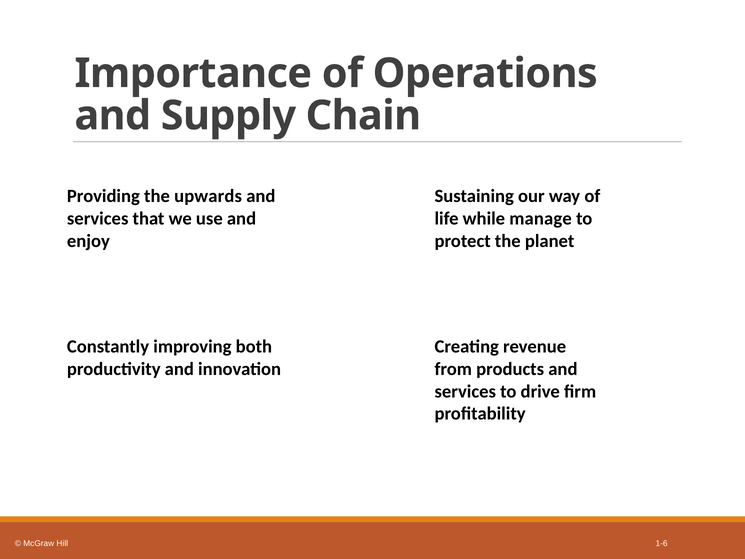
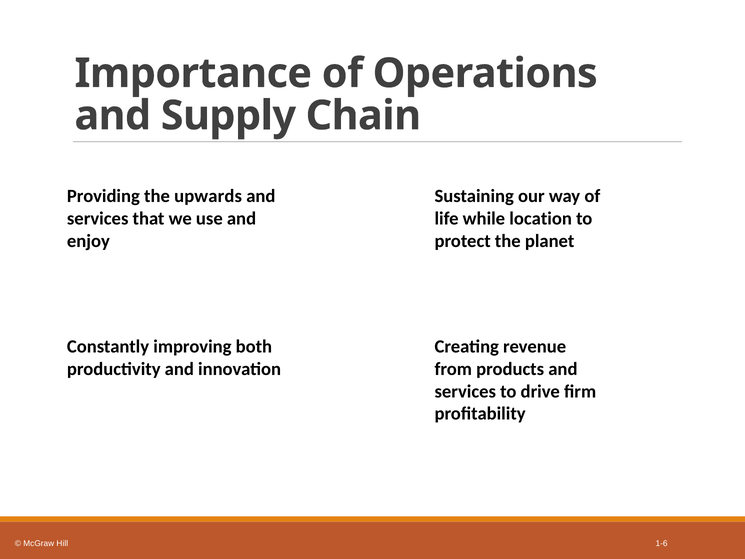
manage: manage -> location
